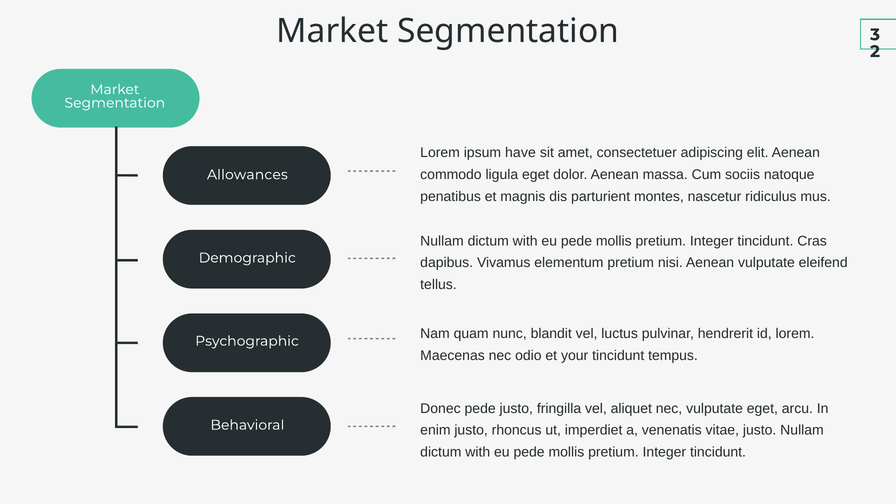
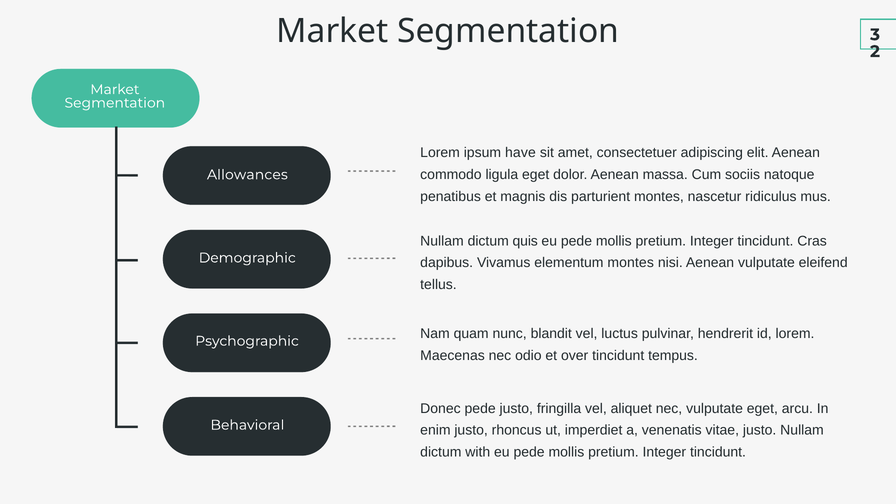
with at (525, 241): with -> quis
elementum pretium: pretium -> montes
your: your -> over
